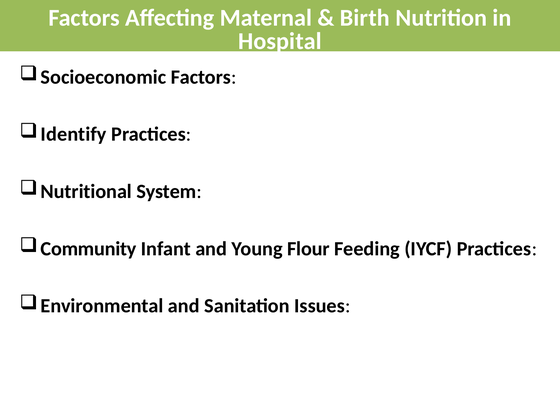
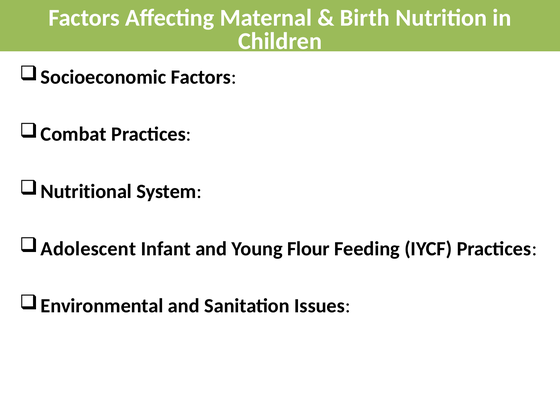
Hospital: Hospital -> Children
Identify: Identify -> Combat
Community: Community -> Adolescent
